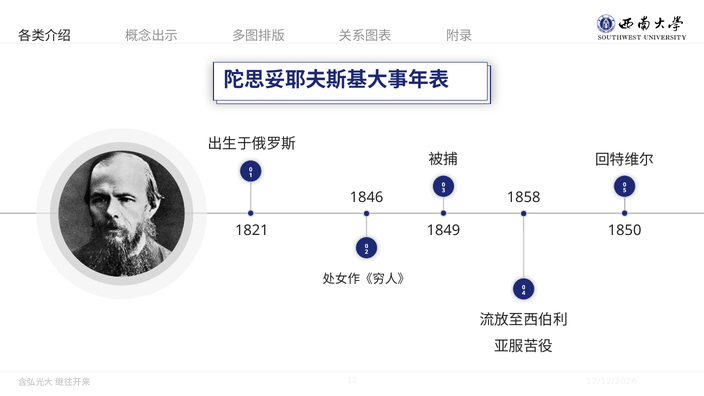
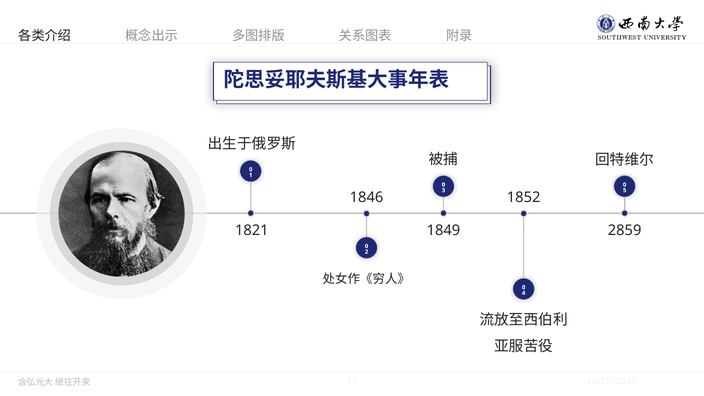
1858: 1858 -> 1852
1850: 1850 -> 2859
